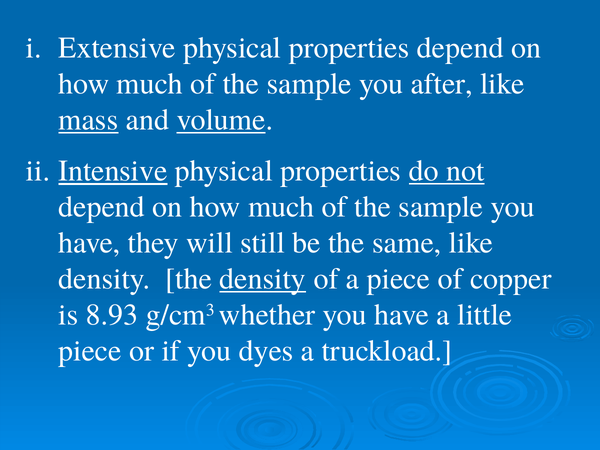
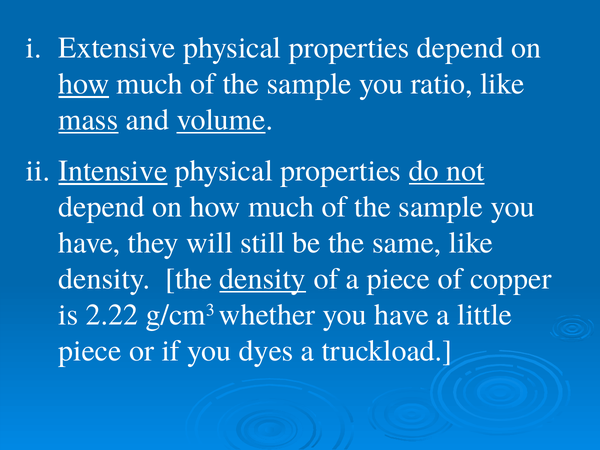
how at (84, 84) underline: none -> present
after: after -> ratio
8.93: 8.93 -> 2.22
